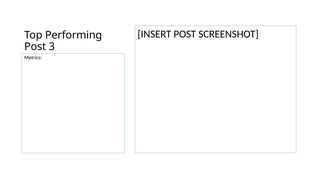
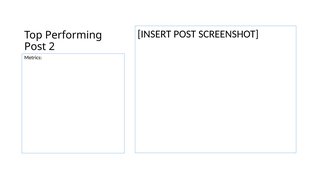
3: 3 -> 2
